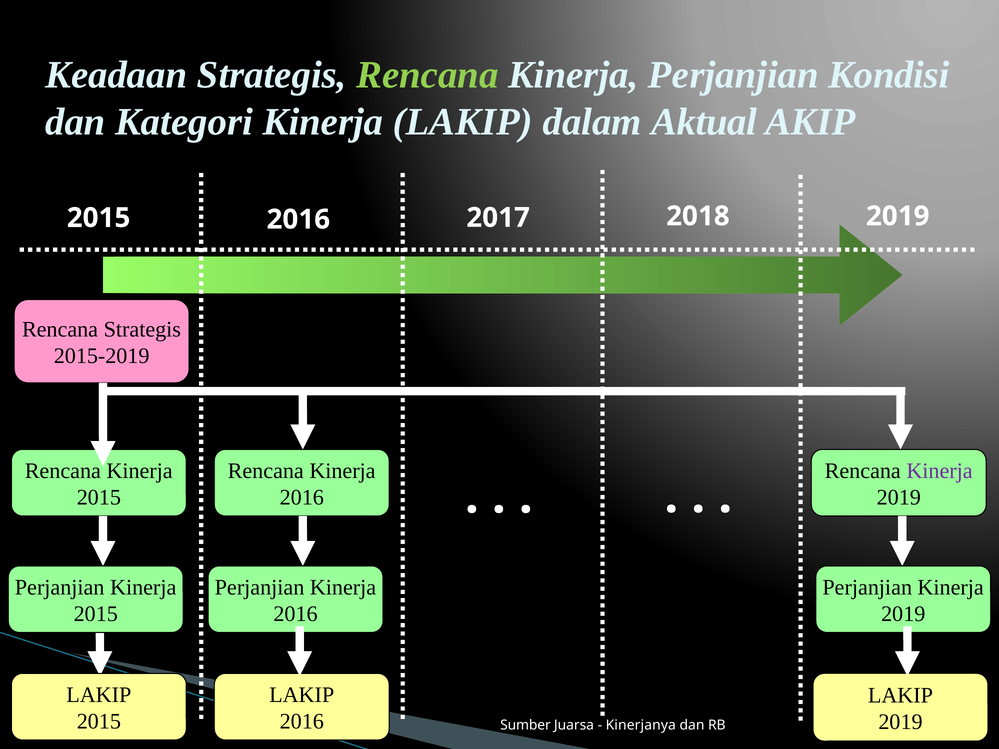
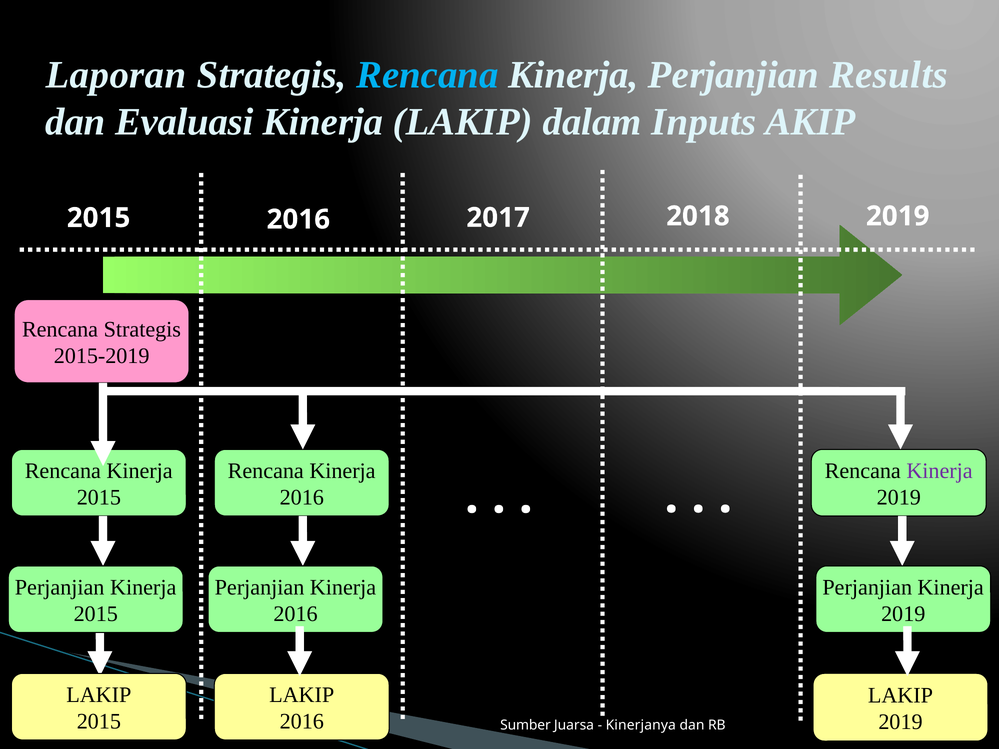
Keadaan: Keadaan -> Laporan
Rencana at (427, 75) colour: light green -> light blue
Kondisi: Kondisi -> Results
Kategori: Kategori -> Evaluasi
Aktual: Aktual -> Inputs
